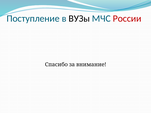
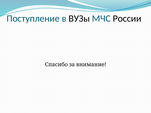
России colour: red -> black
